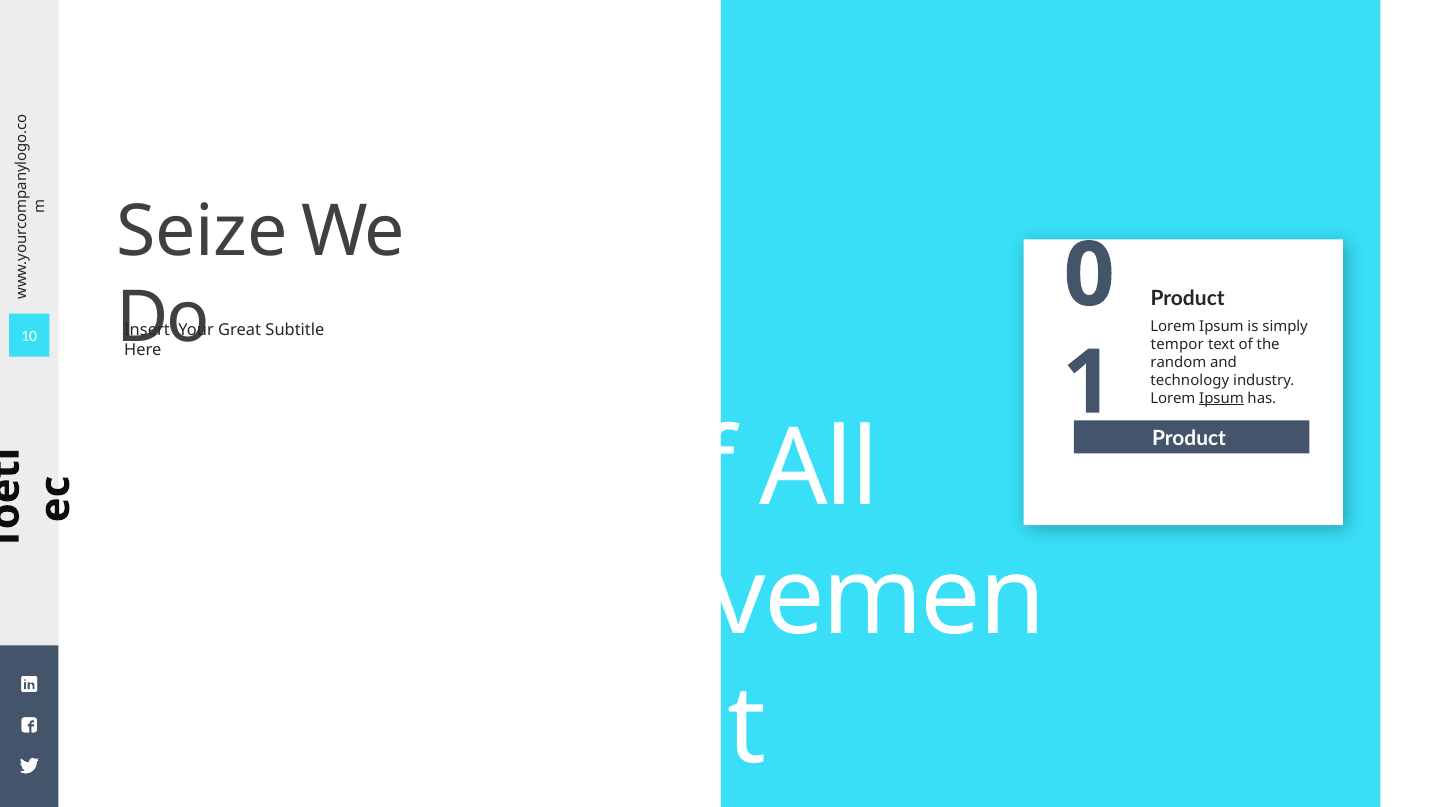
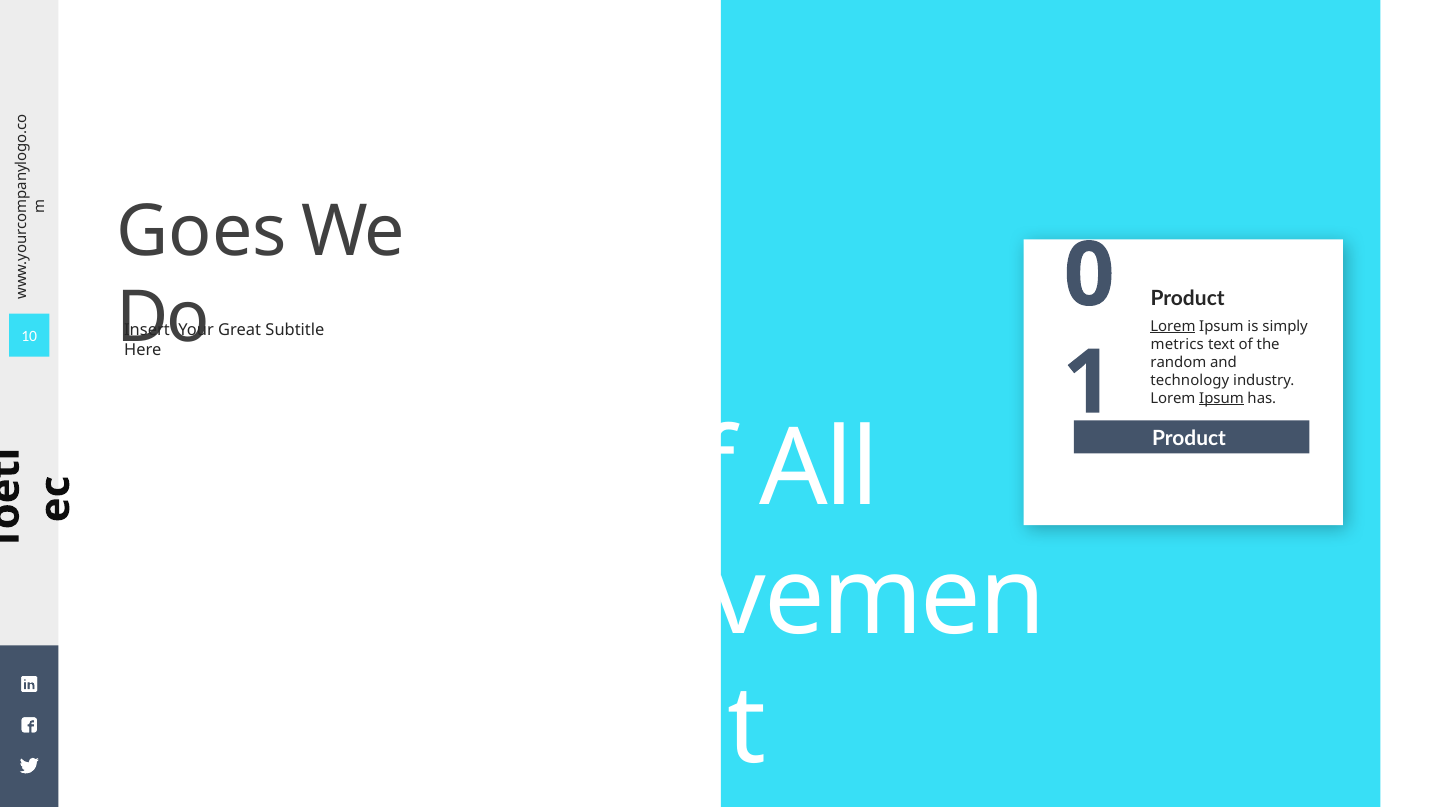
Seize: Seize -> Goes
Lorem at (1173, 327) underline: none -> present
tempor: tempor -> metrics
